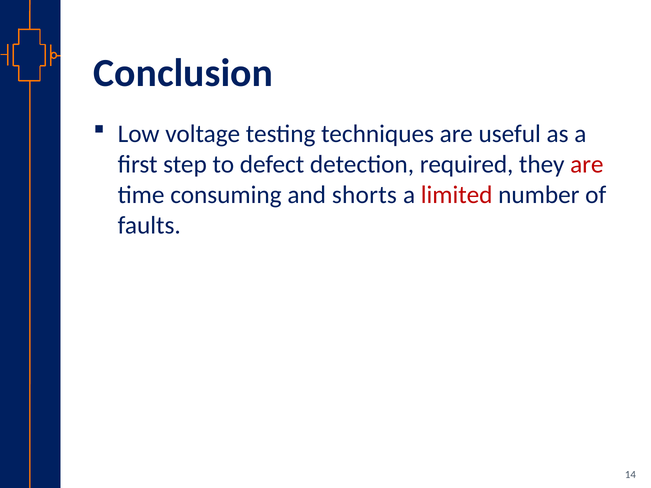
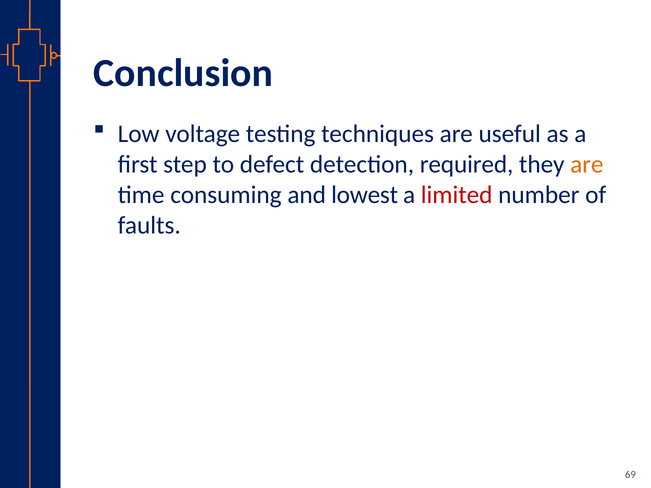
are at (587, 165) colour: red -> orange
shorts: shorts -> lowest
14: 14 -> 69
